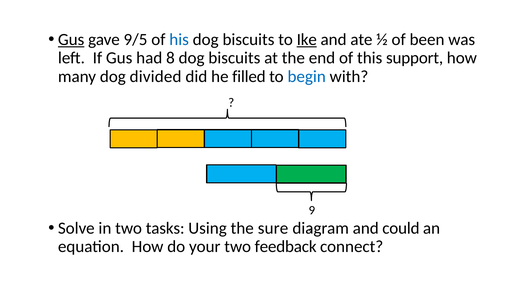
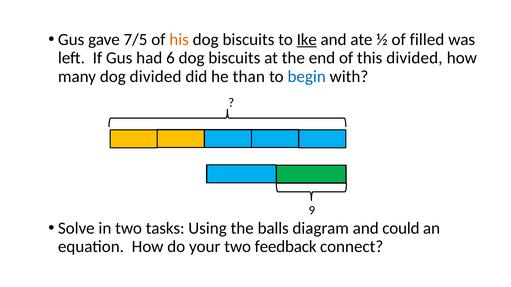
Gus at (71, 40) underline: present -> none
9/5: 9/5 -> 7/5
his colour: blue -> orange
been: been -> filled
8: 8 -> 6
this support: support -> divided
filled: filled -> than
sure: sure -> balls
